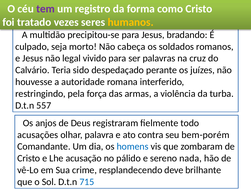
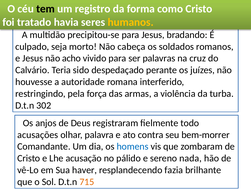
tem colour: purple -> black
vezes: vezes -> havia
legal: legal -> acho
557: 557 -> 302
bem-porém: bem-porém -> bem-morrer
crime: crime -> haver
deve: deve -> fazia
715 colour: blue -> orange
